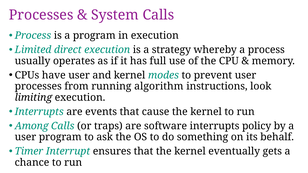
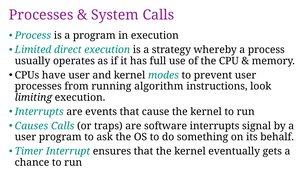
Among: Among -> Causes
policy: policy -> signal
